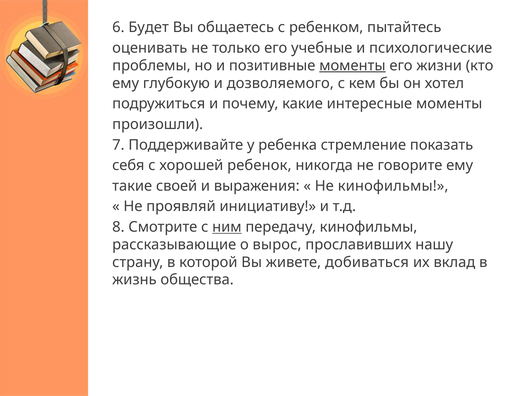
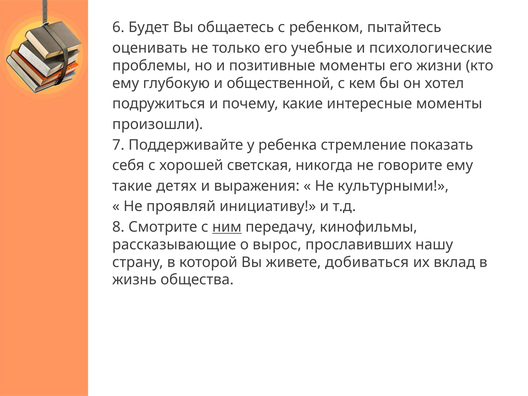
моменты at (352, 66) underline: present -> none
дозволяемого: дозволяемого -> общественной
ребенок: ребенок -> светская
своей: своей -> детях
Не кинофильмы: кинофильмы -> культурными
